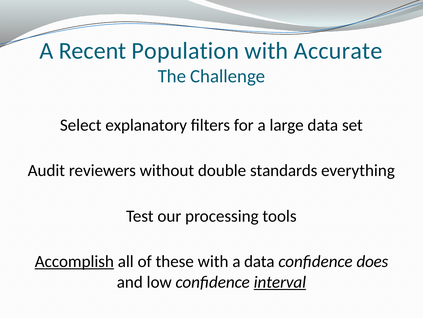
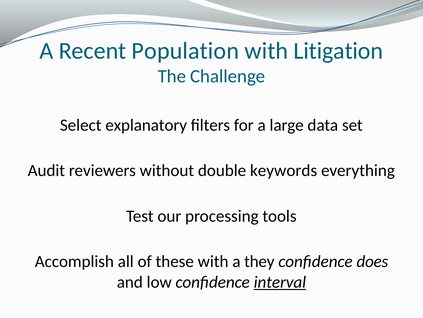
Accurate: Accurate -> Litigation
standards: standards -> keywords
Accomplish underline: present -> none
a data: data -> they
